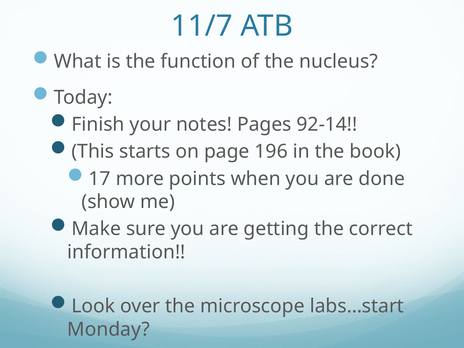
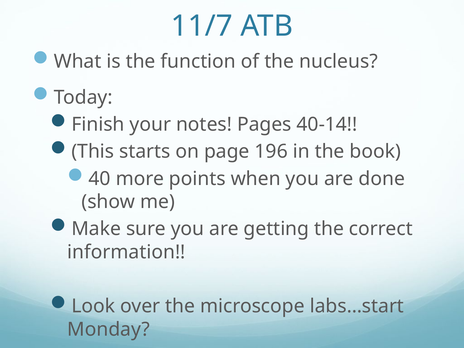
92-14: 92-14 -> 40-14
17: 17 -> 40
